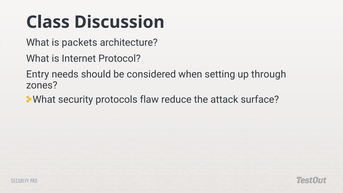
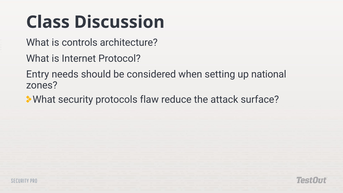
packets: packets -> controls
through: through -> national
